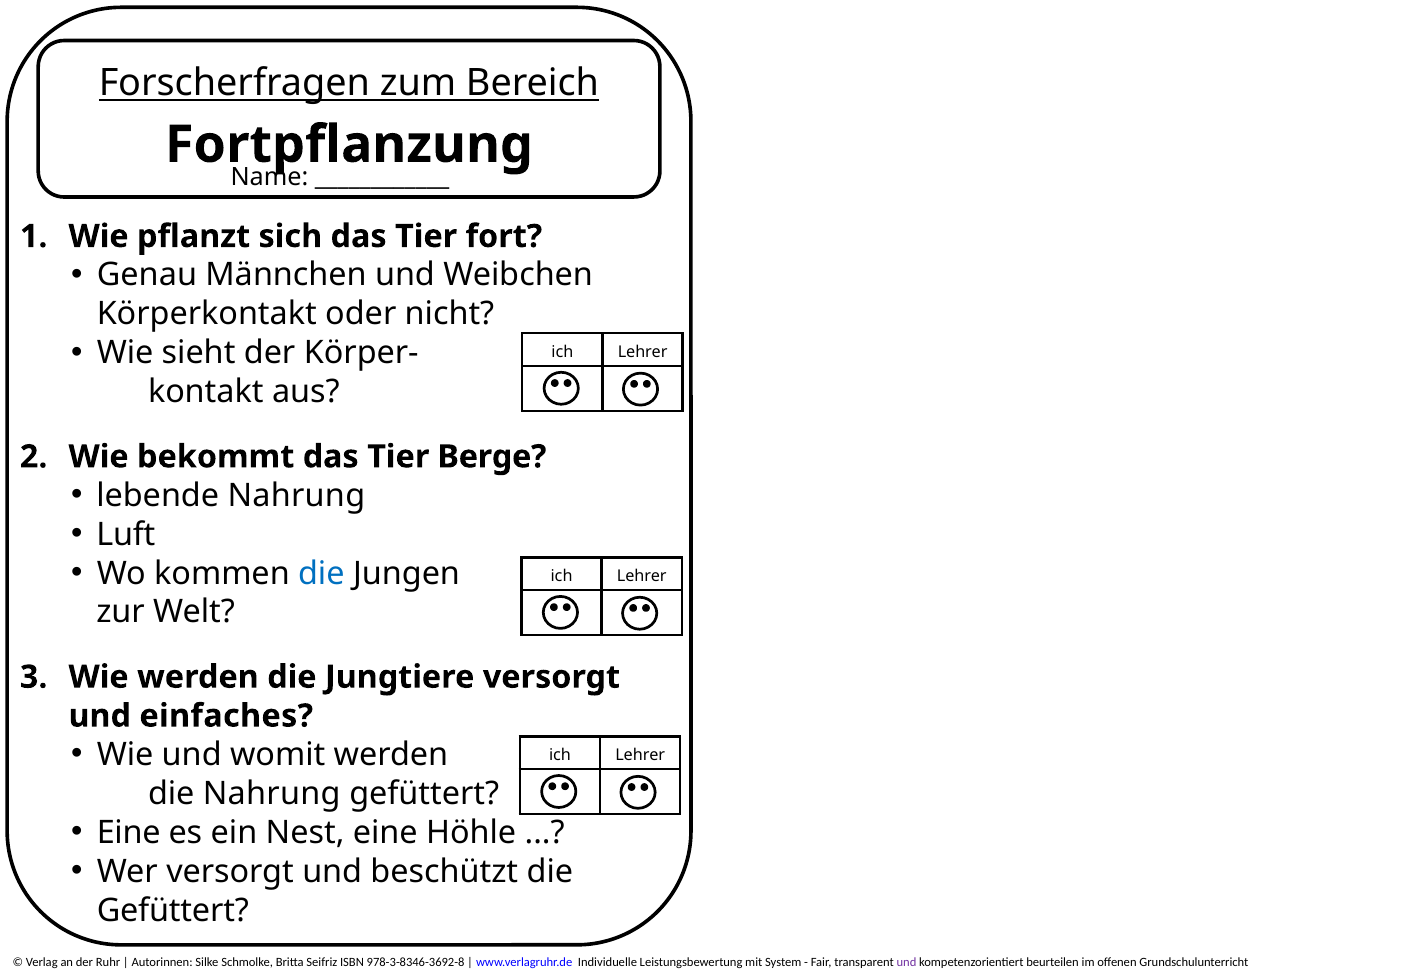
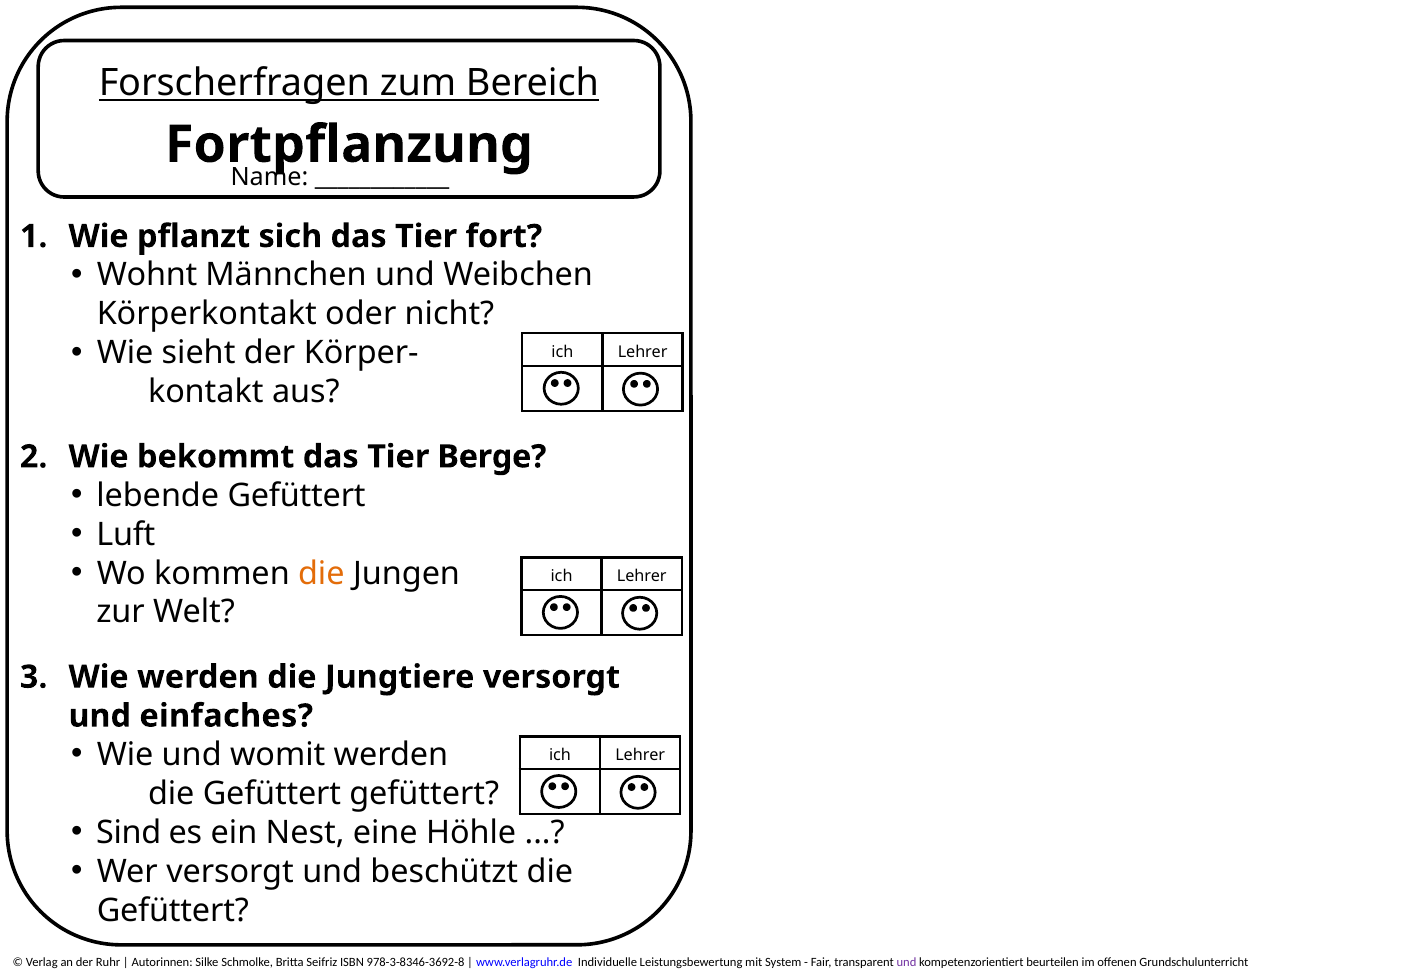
Genau: Genau -> Wohnt
lebende Nahrung: Nahrung -> Gefüttert
die at (321, 573) colour: blue -> orange
Nahrung at (272, 793): Nahrung -> Gefüttert
Eine at (129, 832): Eine -> Sind
